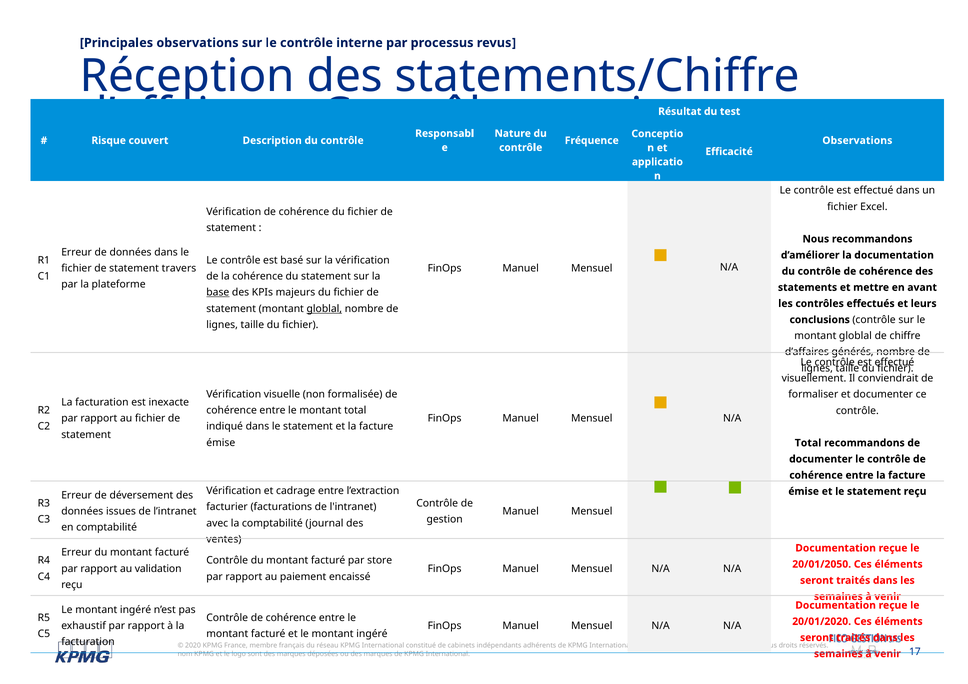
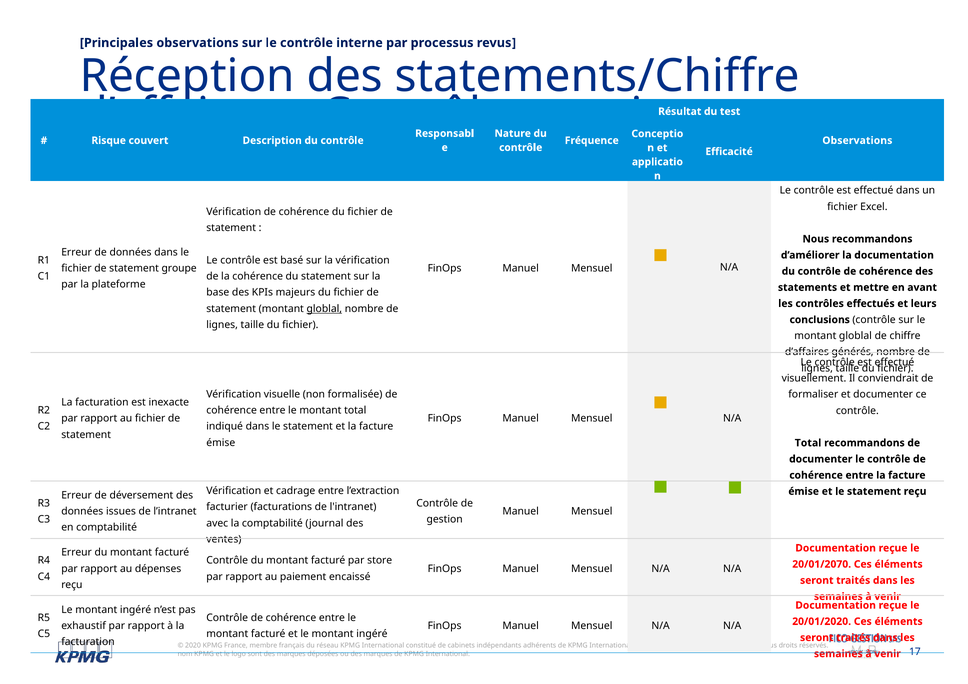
travers: travers -> groupe
base underline: present -> none
20/01/2050: 20/01/2050 -> 20/01/2070
validation: validation -> dépenses
